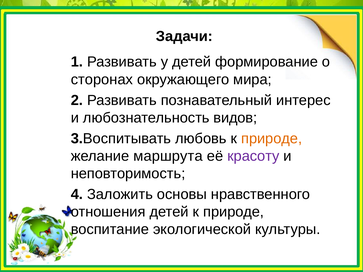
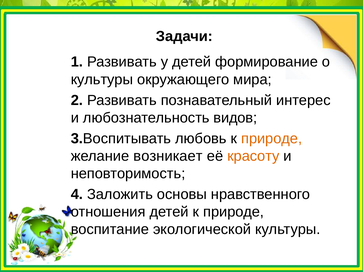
сторонах at (102, 80): сторонах -> культуры
маршрута: маршрута -> возникает
красоту colour: purple -> orange
